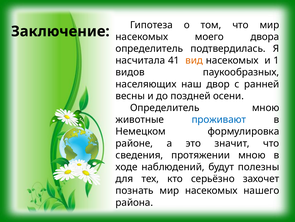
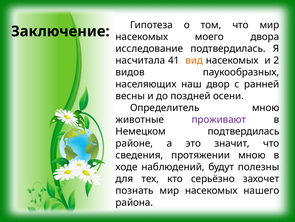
определитель at (149, 48): определитель -> исследование
1: 1 -> 2
проживают colour: blue -> purple
Немецком формулировка: формулировка -> подтвердилась
